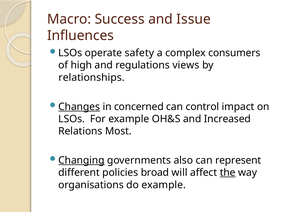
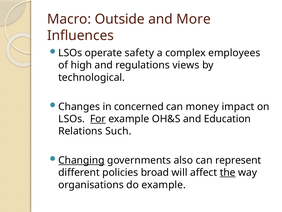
Success: Success -> Outside
Issue: Issue -> More
consumers: consumers -> employees
relationships: relationships -> technological
Changes underline: present -> none
control: control -> money
For underline: none -> present
Increased: Increased -> Education
Most: Most -> Such
